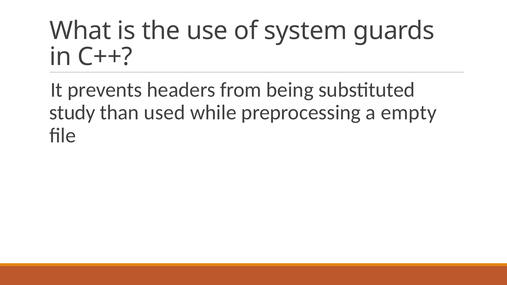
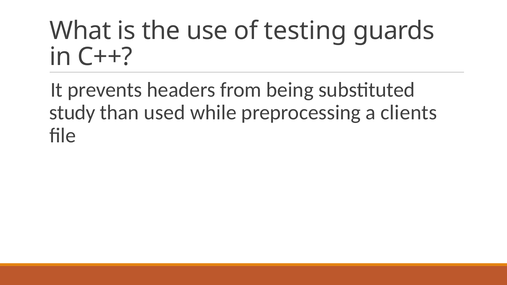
system: system -> testing
empty: empty -> clients
